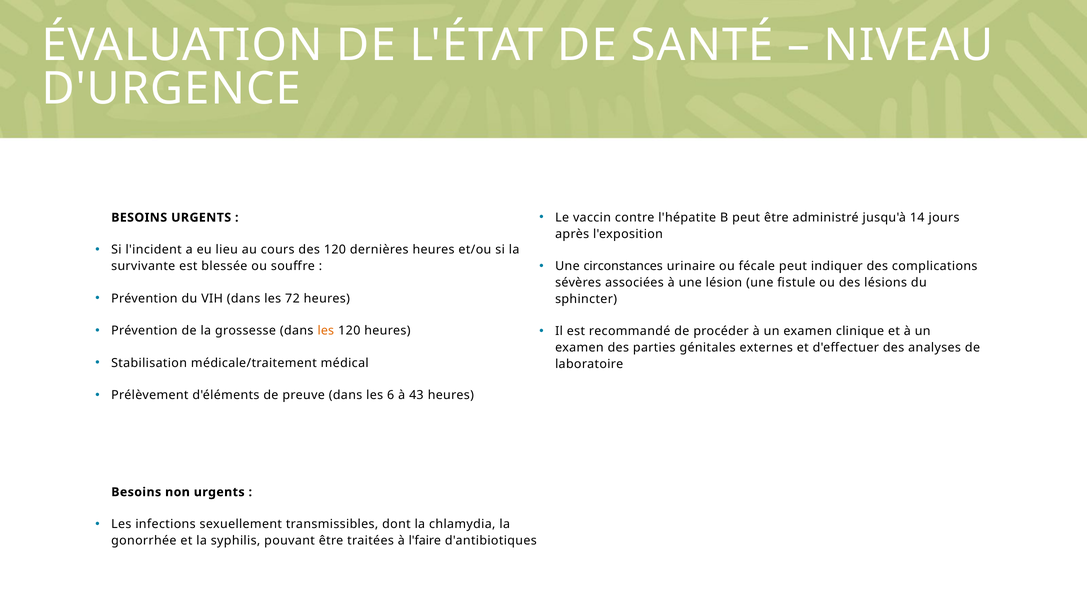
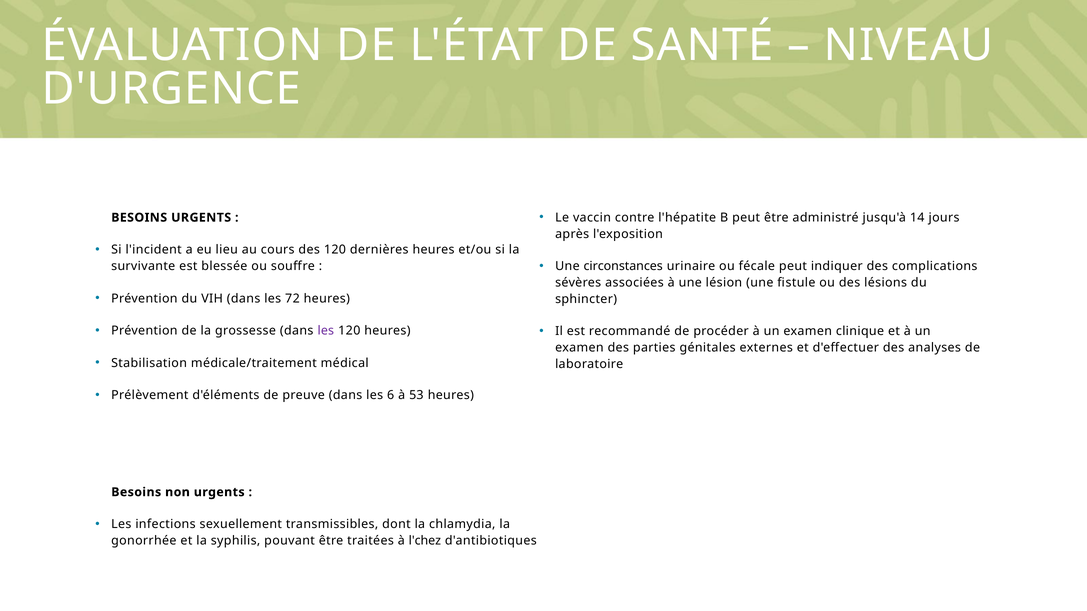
les at (326, 331) colour: orange -> purple
43: 43 -> 53
l'faire: l'faire -> l'chez
